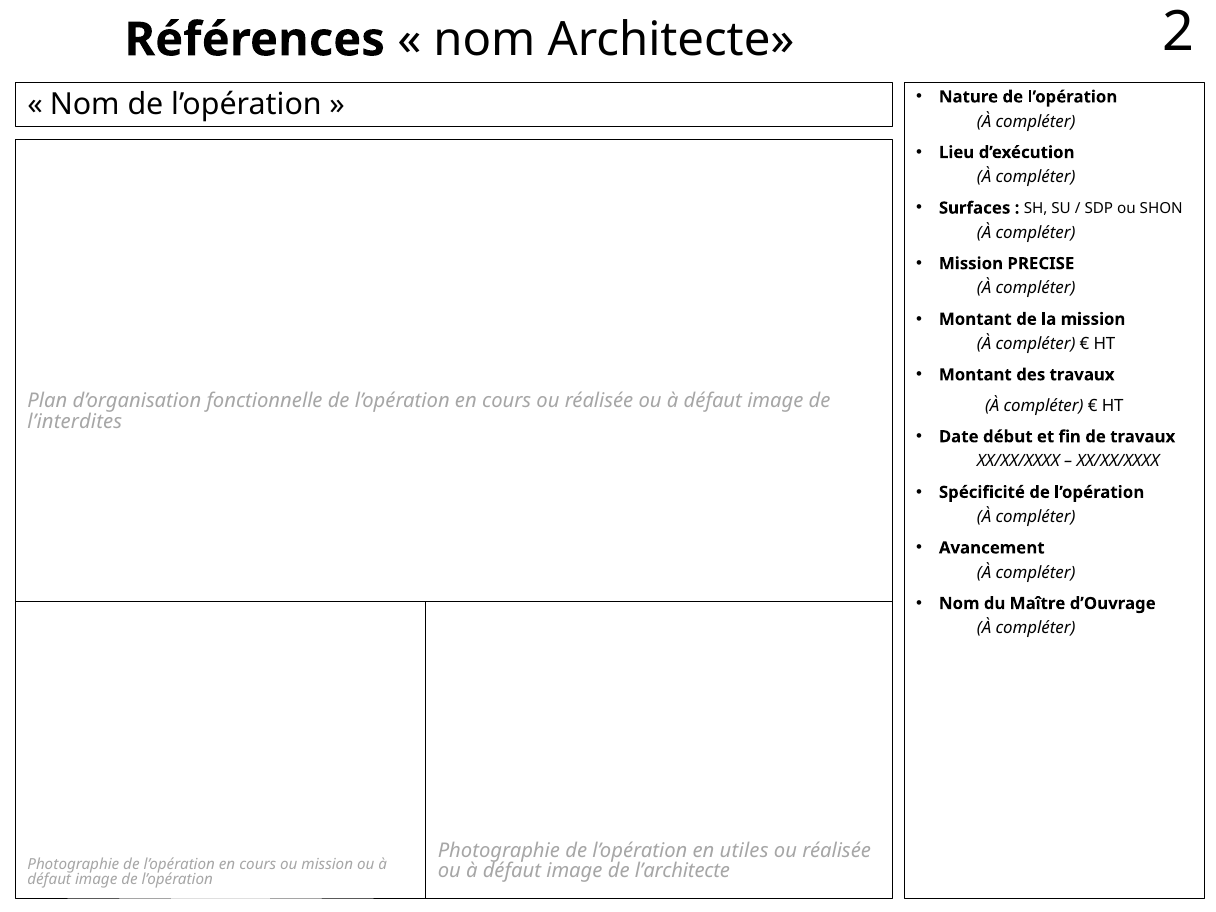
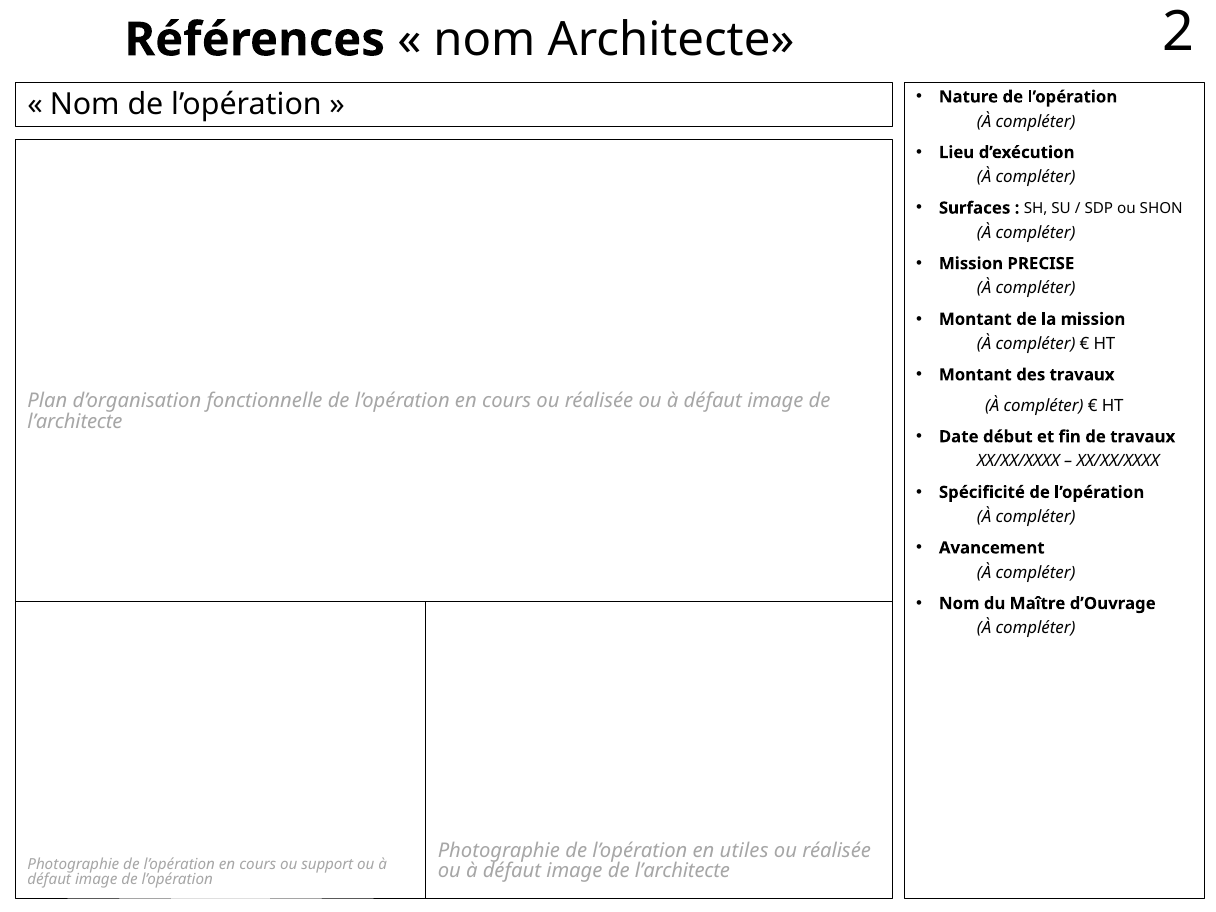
l’interdites at (75, 422): l’interdites -> l’architecte
ou mission: mission -> support
